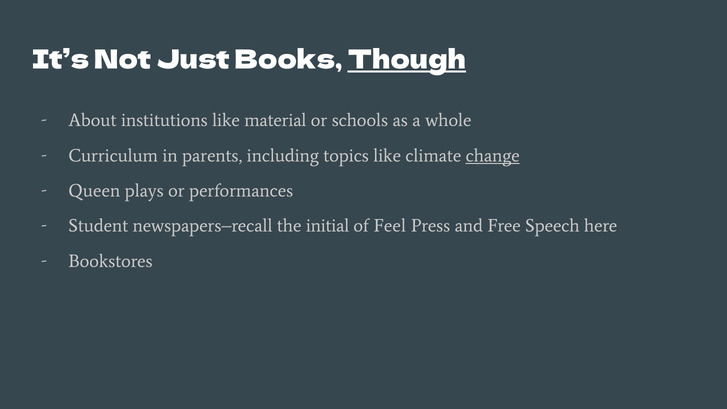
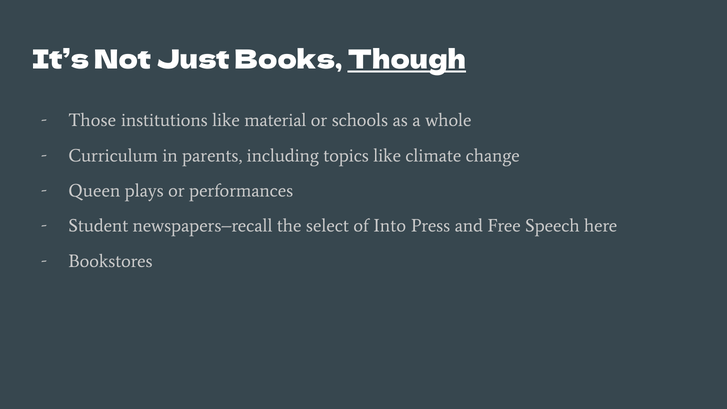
About: About -> Those
change underline: present -> none
initial: initial -> select
Feel: Feel -> Into
